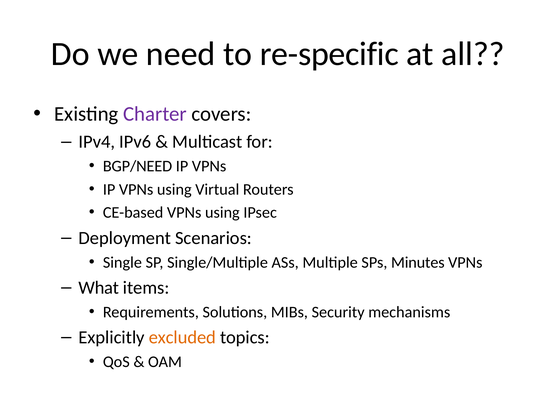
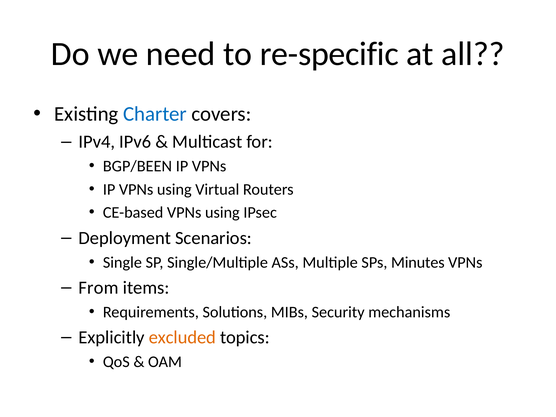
Charter colour: purple -> blue
BGP/NEED: BGP/NEED -> BGP/BEEN
What: What -> From
